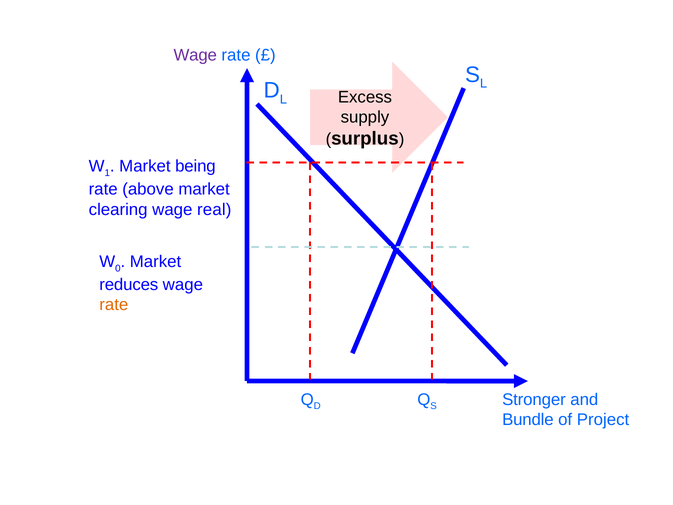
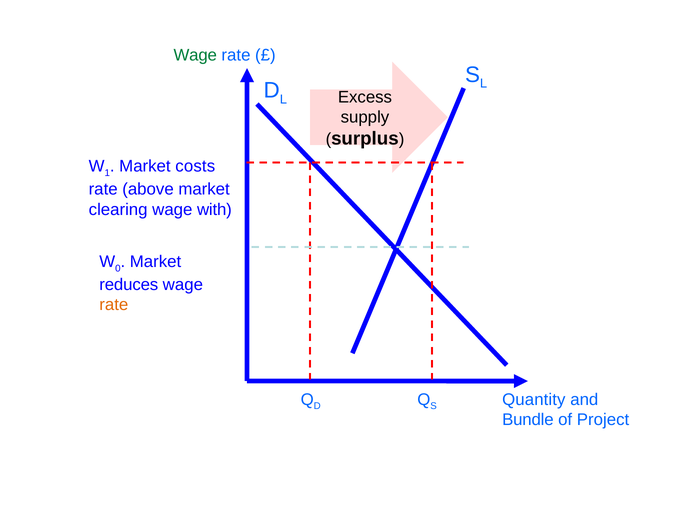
Wage at (195, 55) colour: purple -> green
being: being -> costs
real: real -> with
Stronger: Stronger -> Quantity
